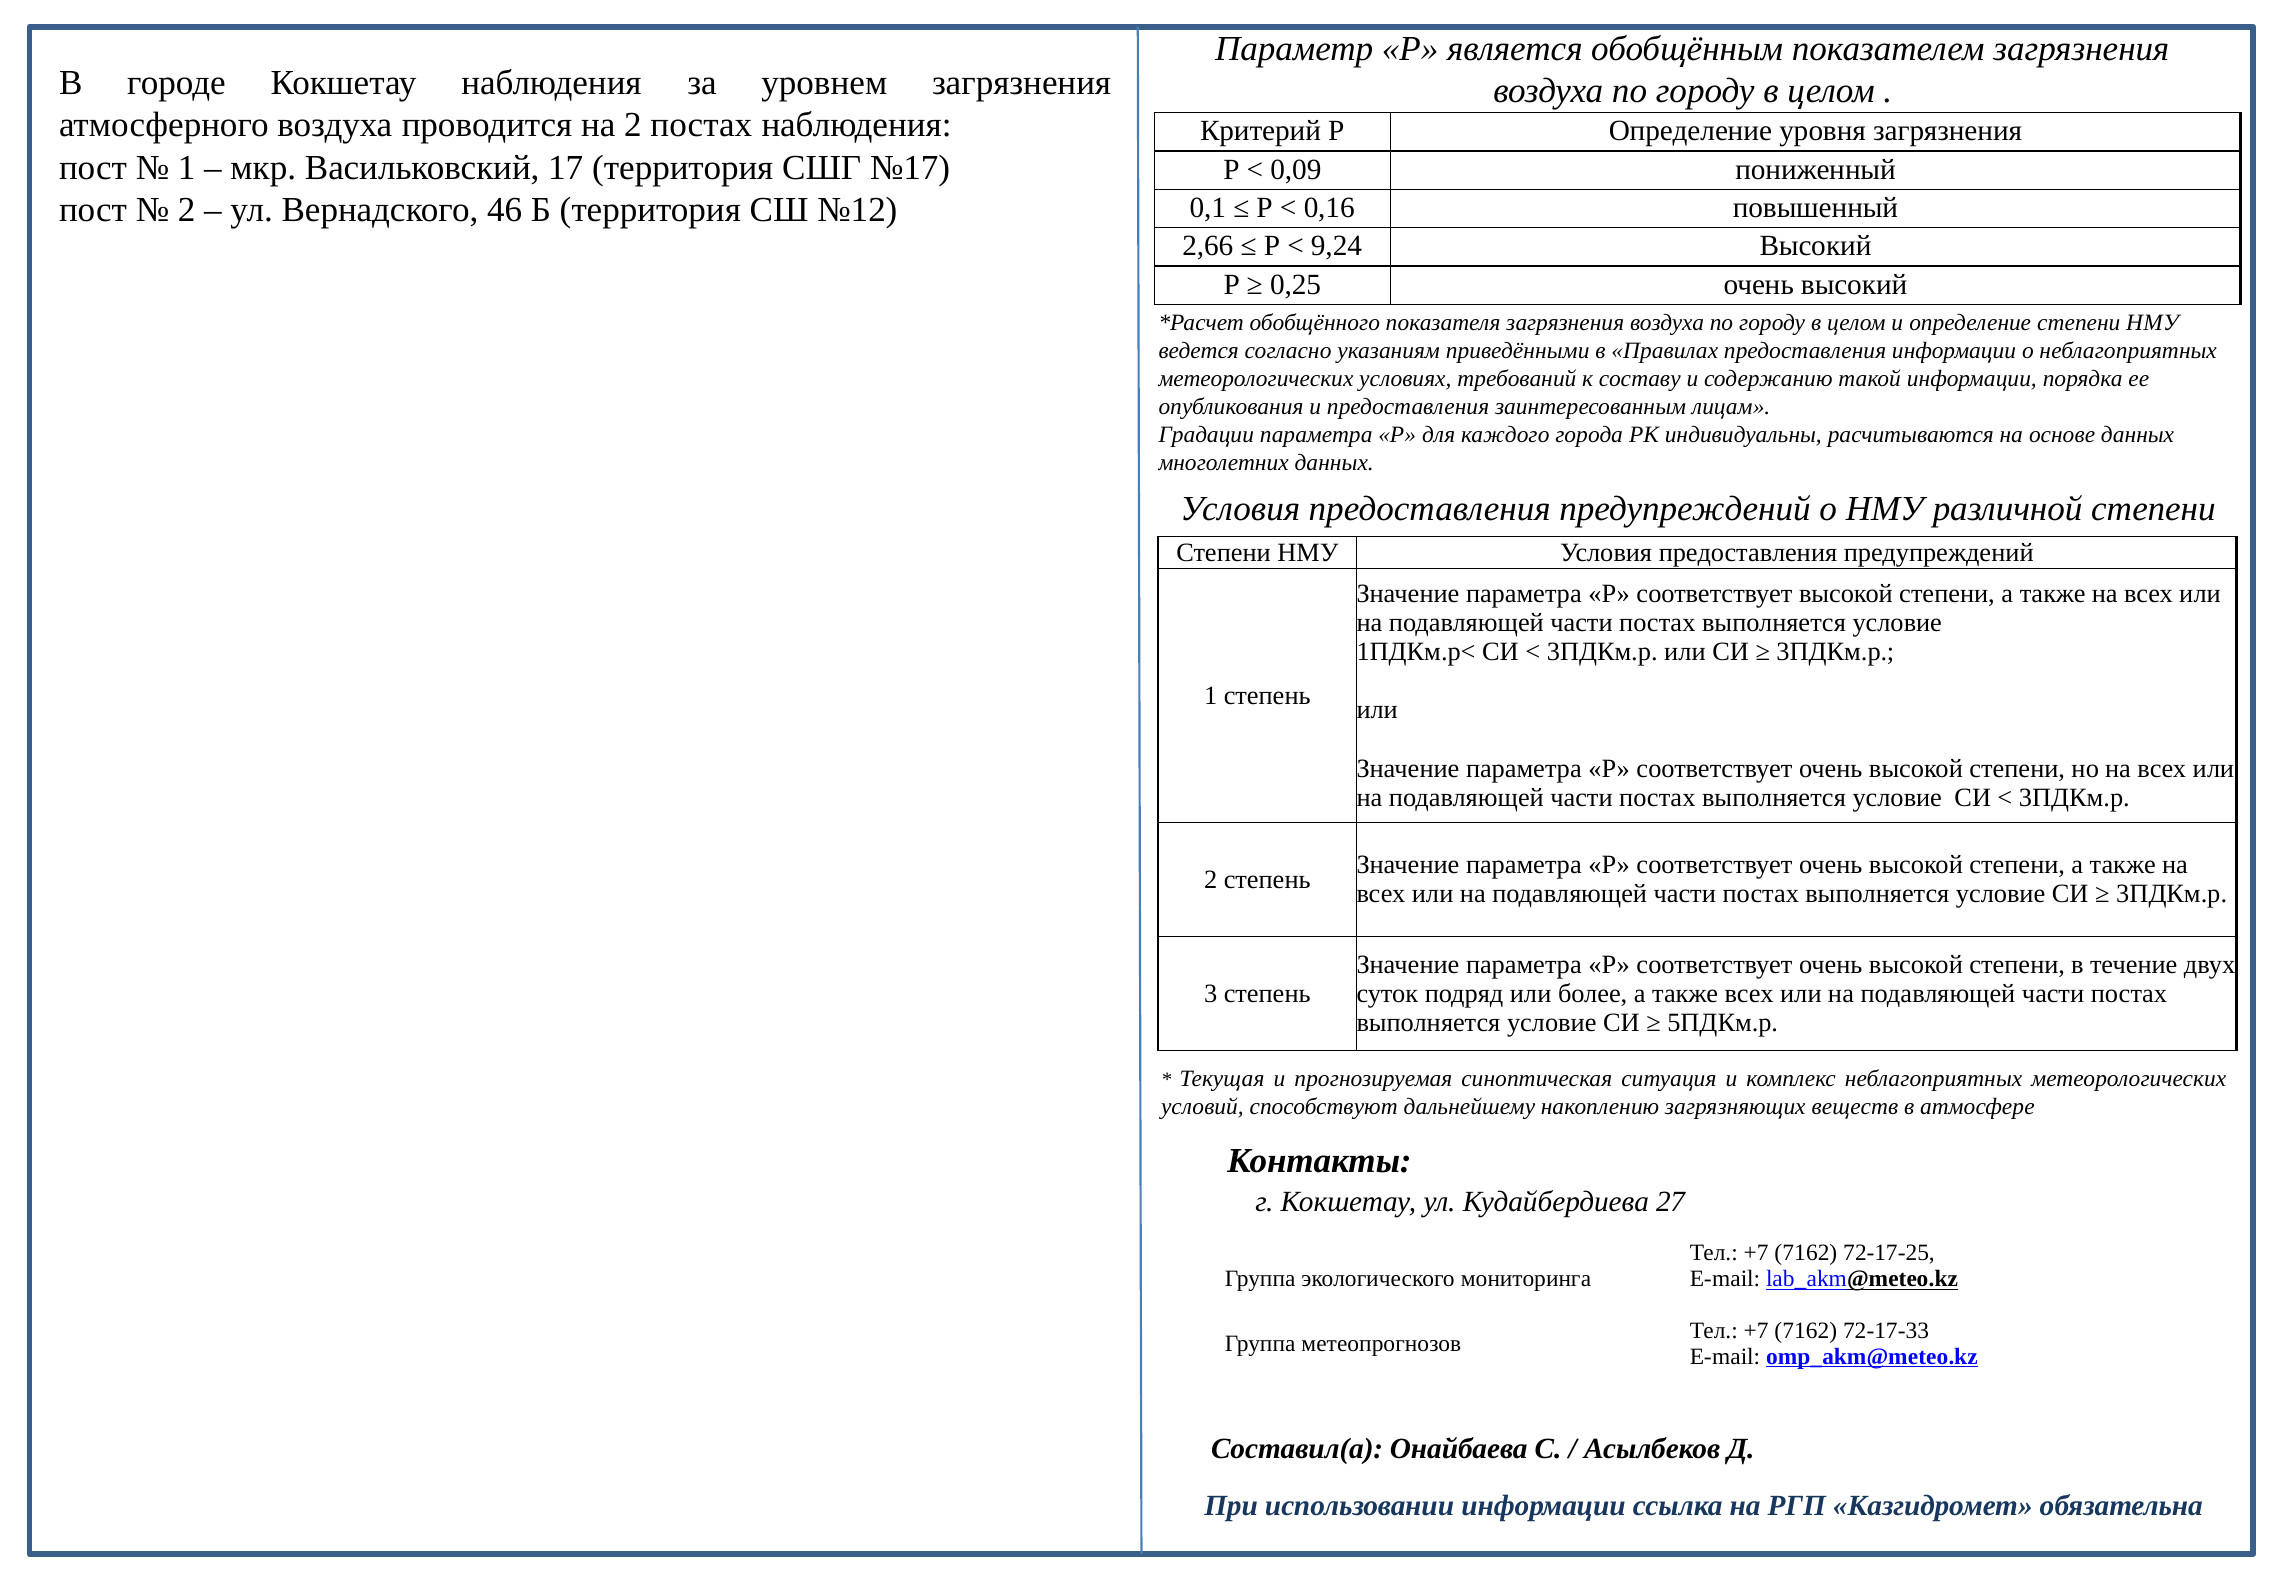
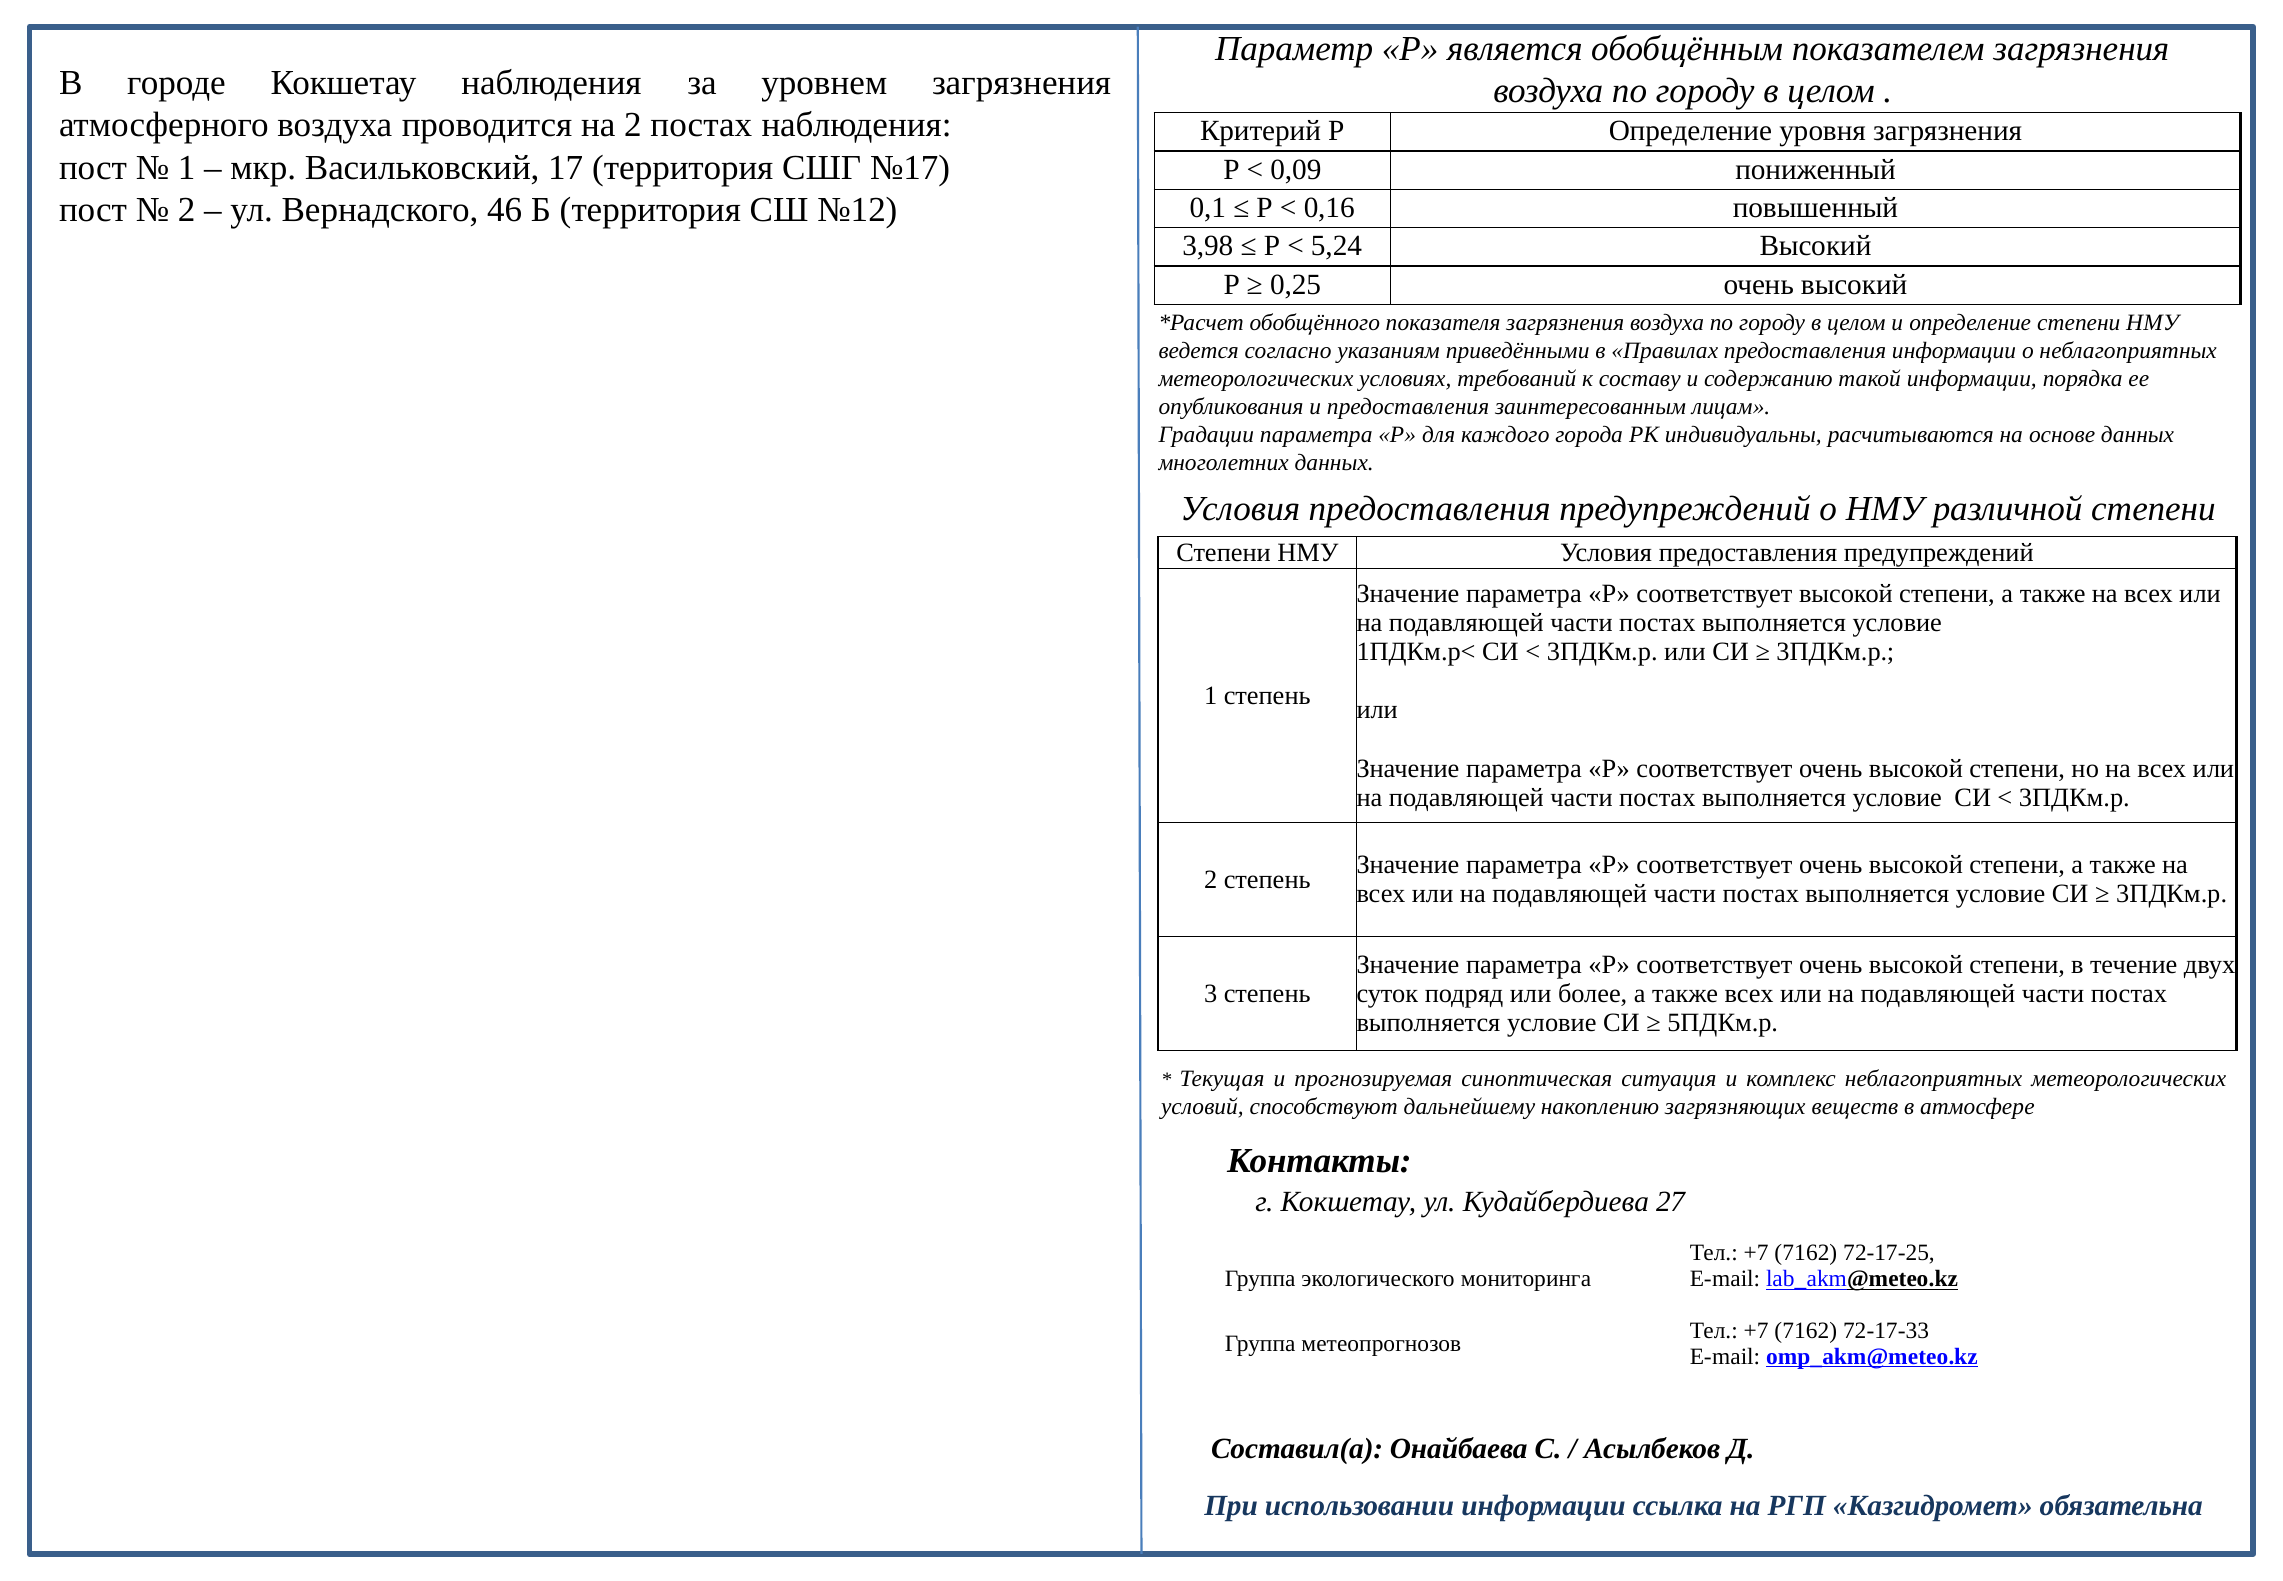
2,66: 2,66 -> 3,98
9,24: 9,24 -> 5,24
